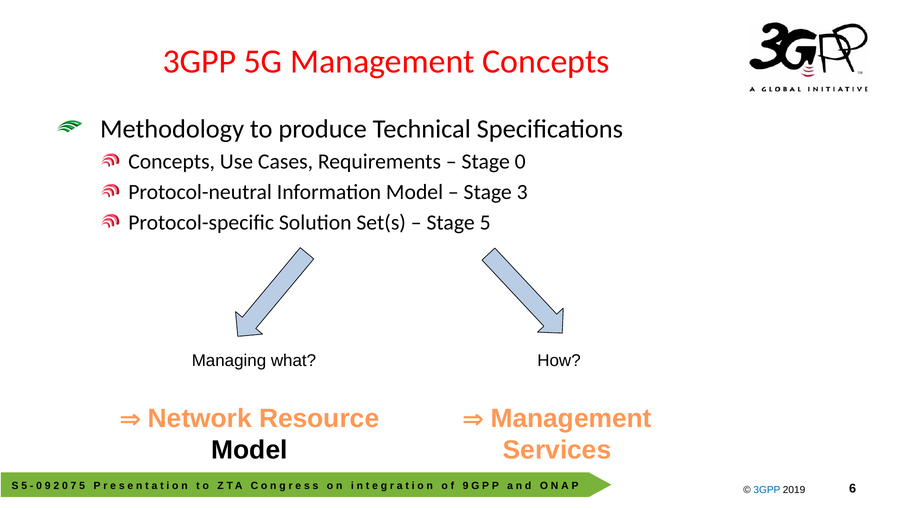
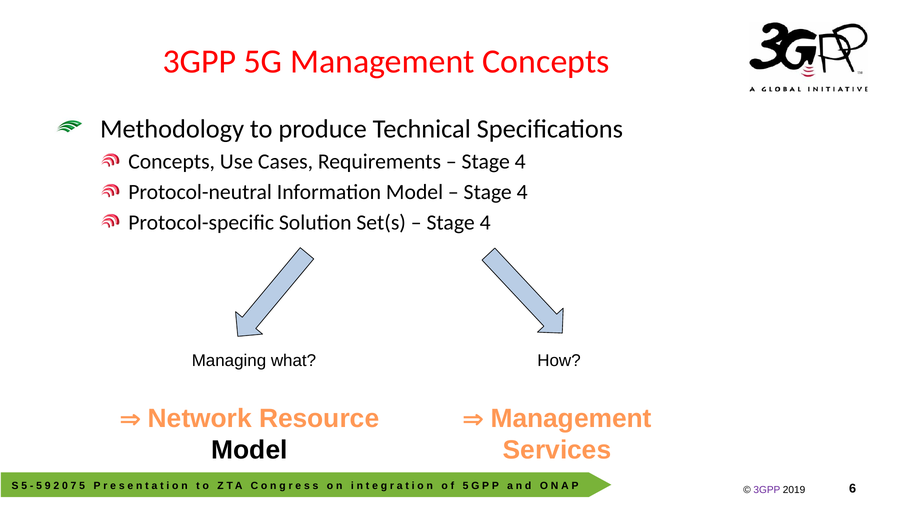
0 at (520, 162): 0 -> 4
3 at (522, 192): 3 -> 4
5 at (485, 223): 5 -> 4
0 at (39, 486): 0 -> 5
9 at (466, 486): 9 -> 5
3GPP at (767, 490) colour: blue -> purple
